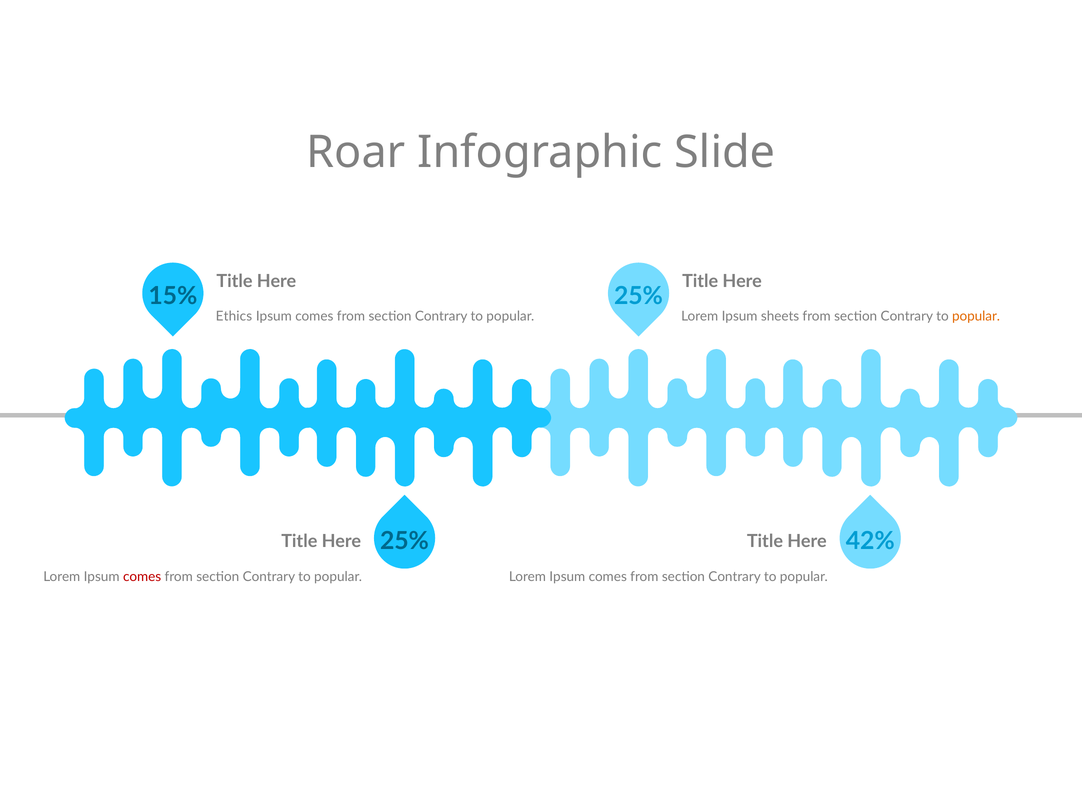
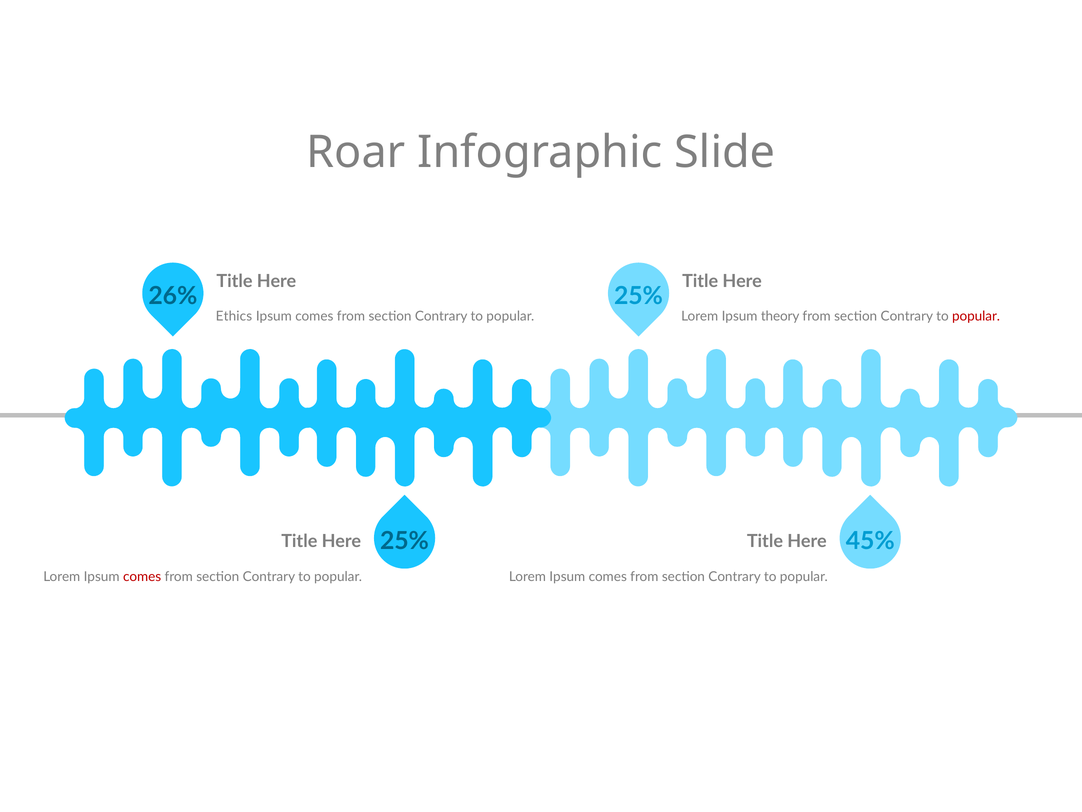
15%: 15% -> 26%
sheets: sheets -> theory
popular at (976, 316) colour: orange -> red
42%: 42% -> 45%
